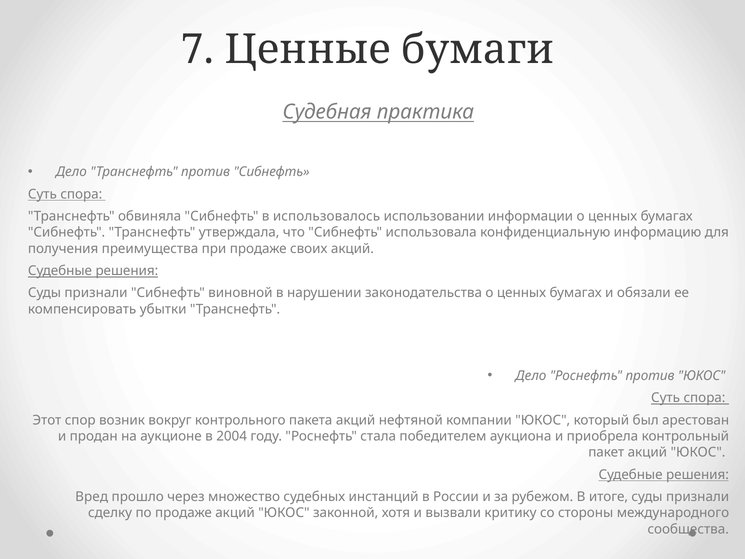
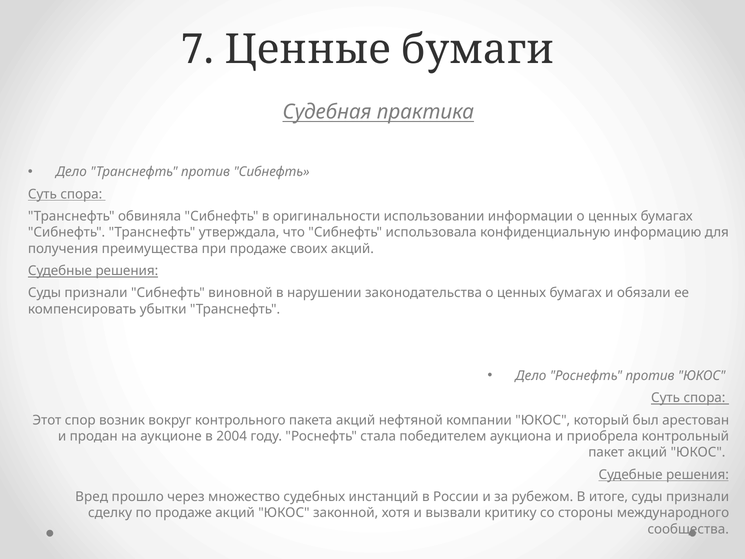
использовалось: использовалось -> оригинальности
